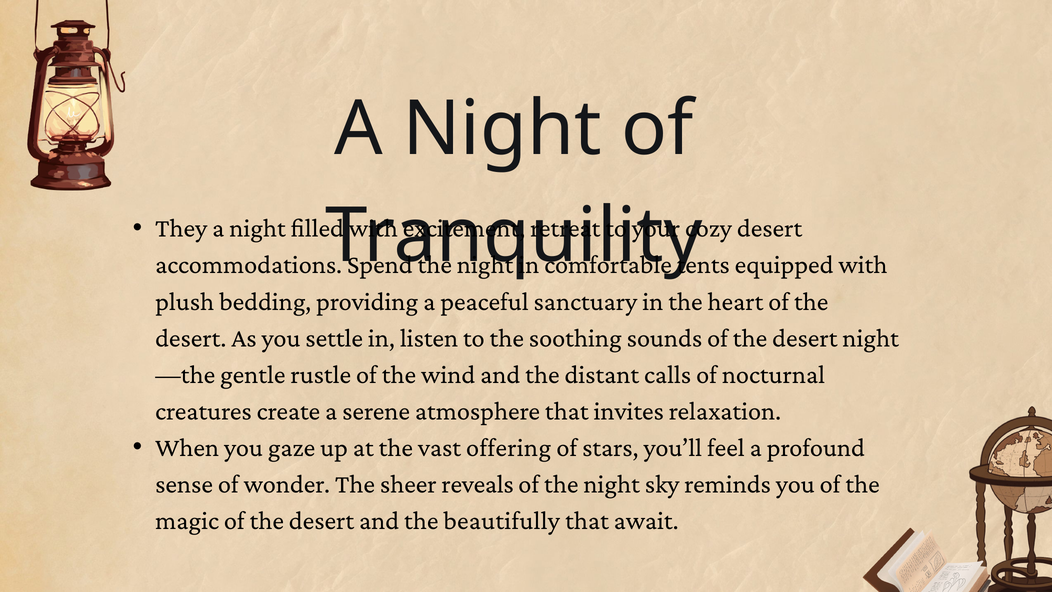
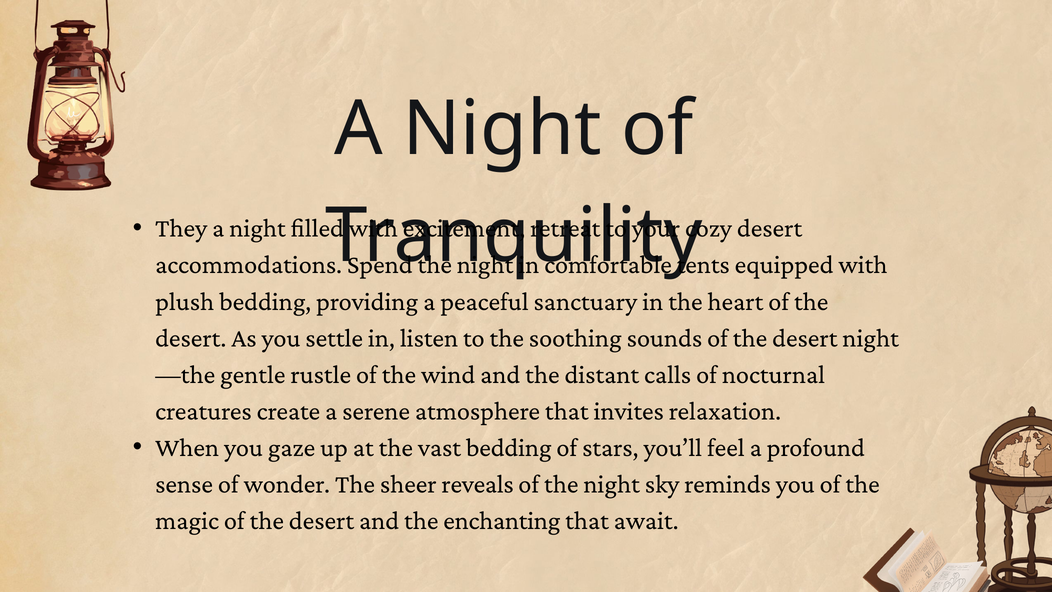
vast offering: offering -> bedding
beautifully: beautifully -> enchanting
